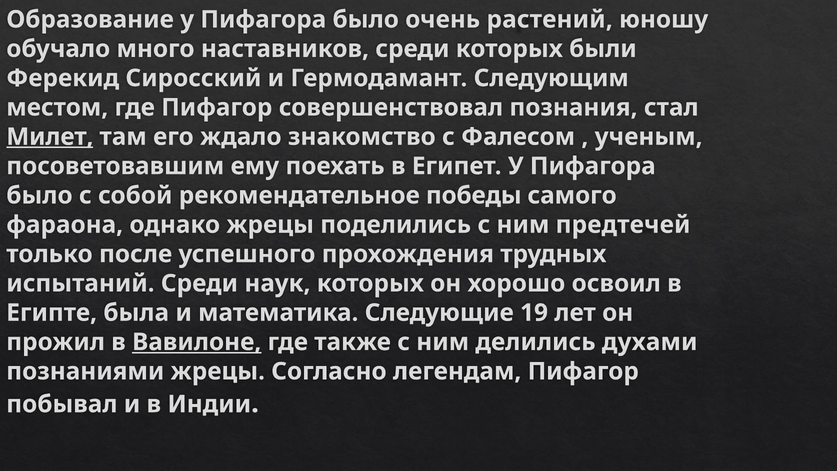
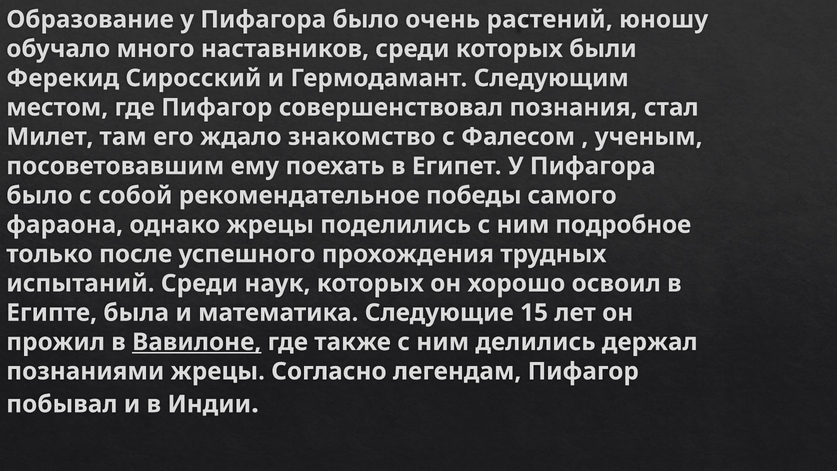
Милет underline: present -> none
предтечей: предтечей -> подробное
19: 19 -> 15
духами: духами -> держал
